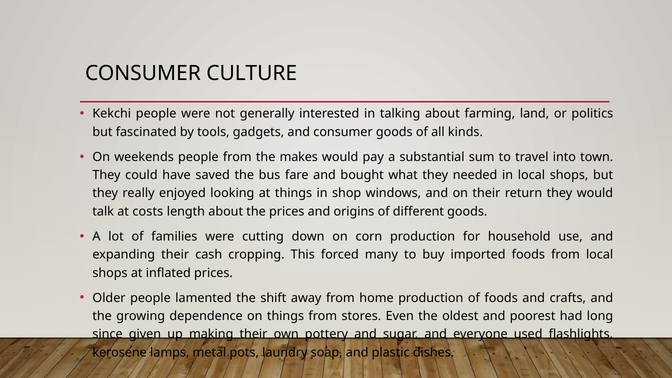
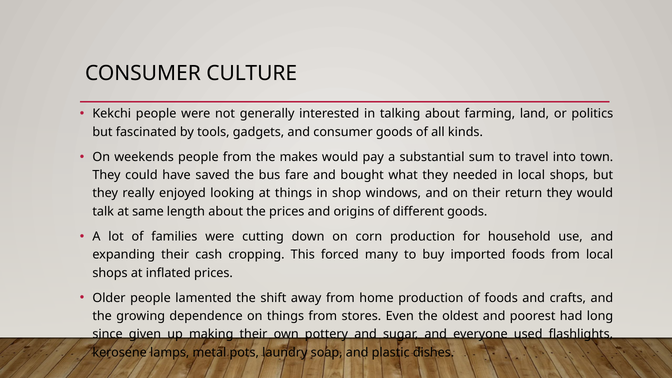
costs: costs -> same
